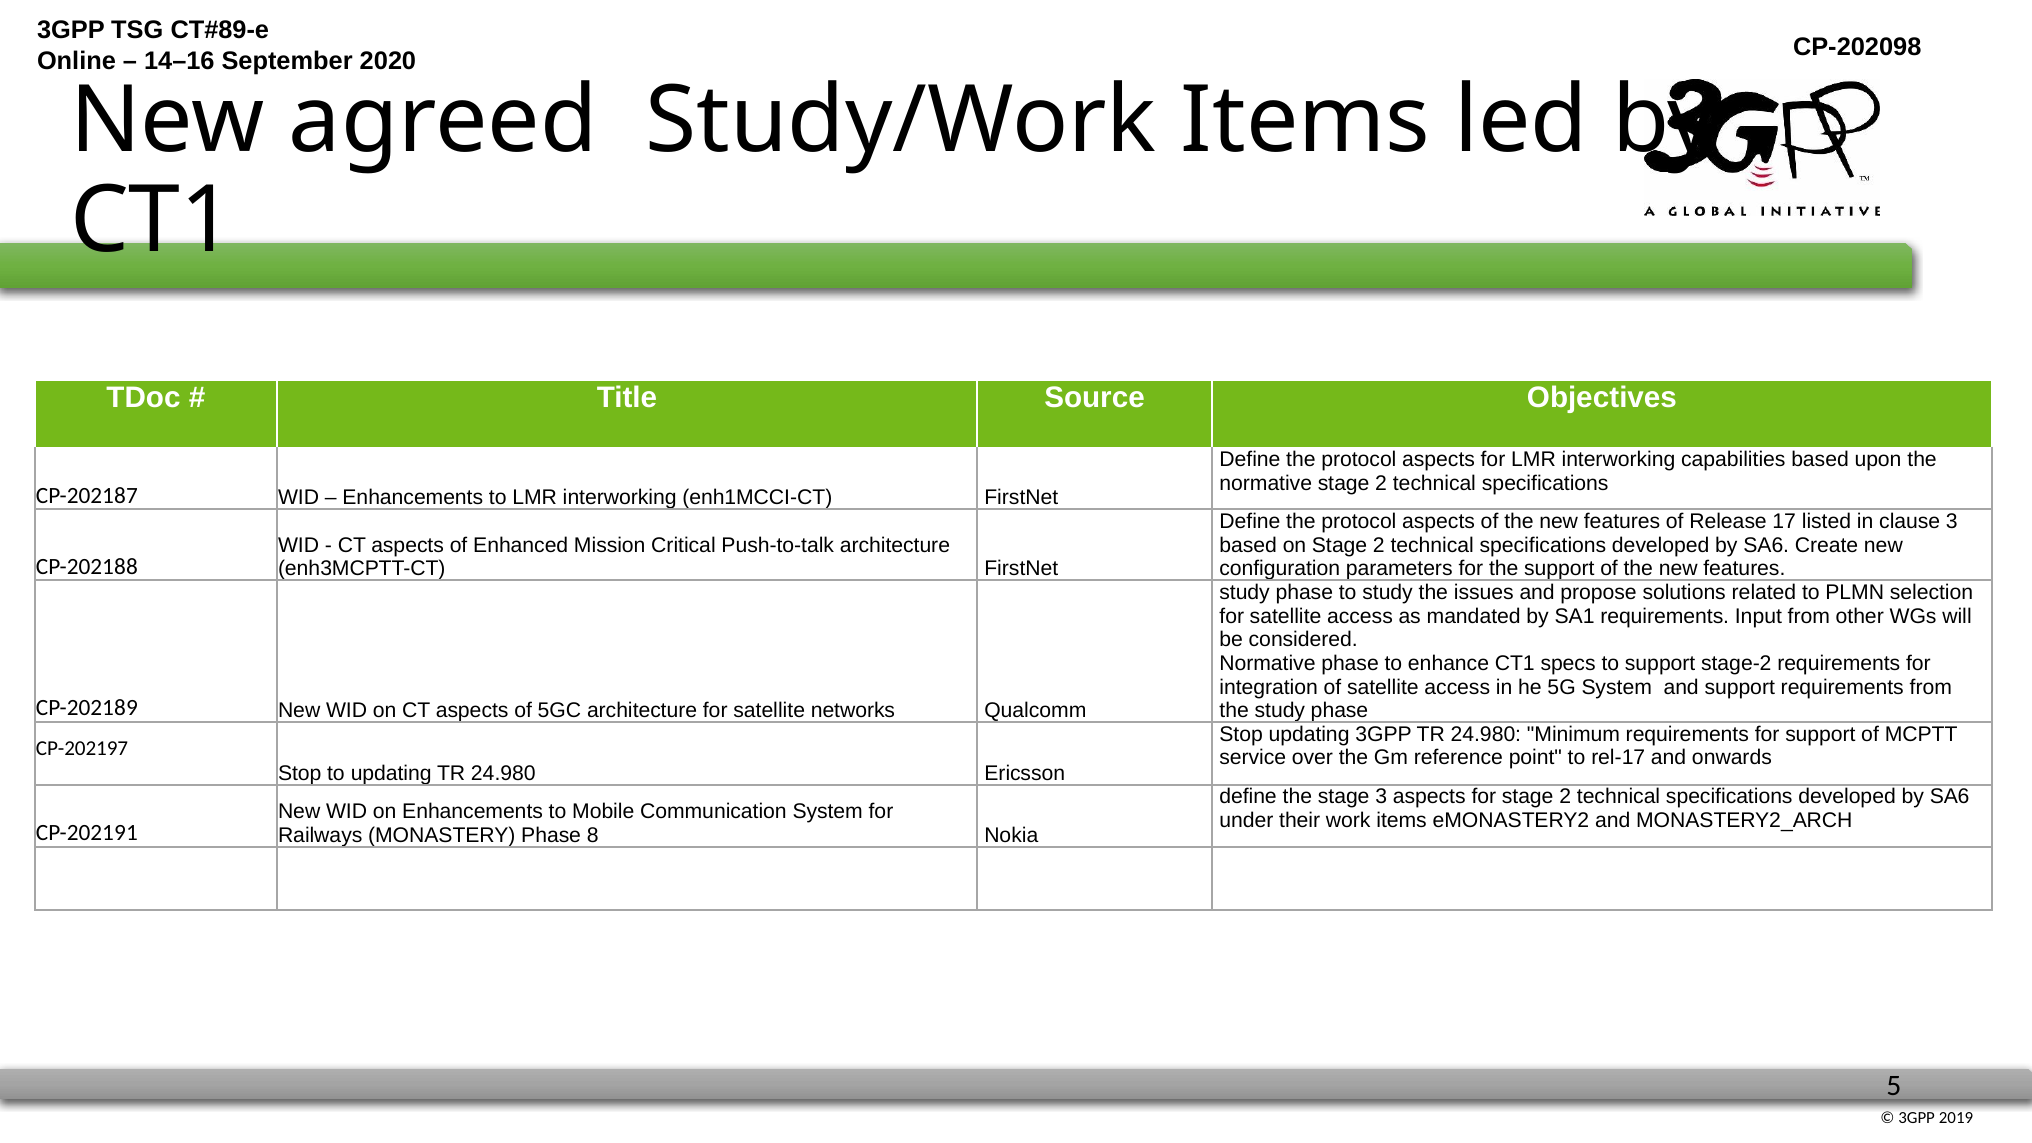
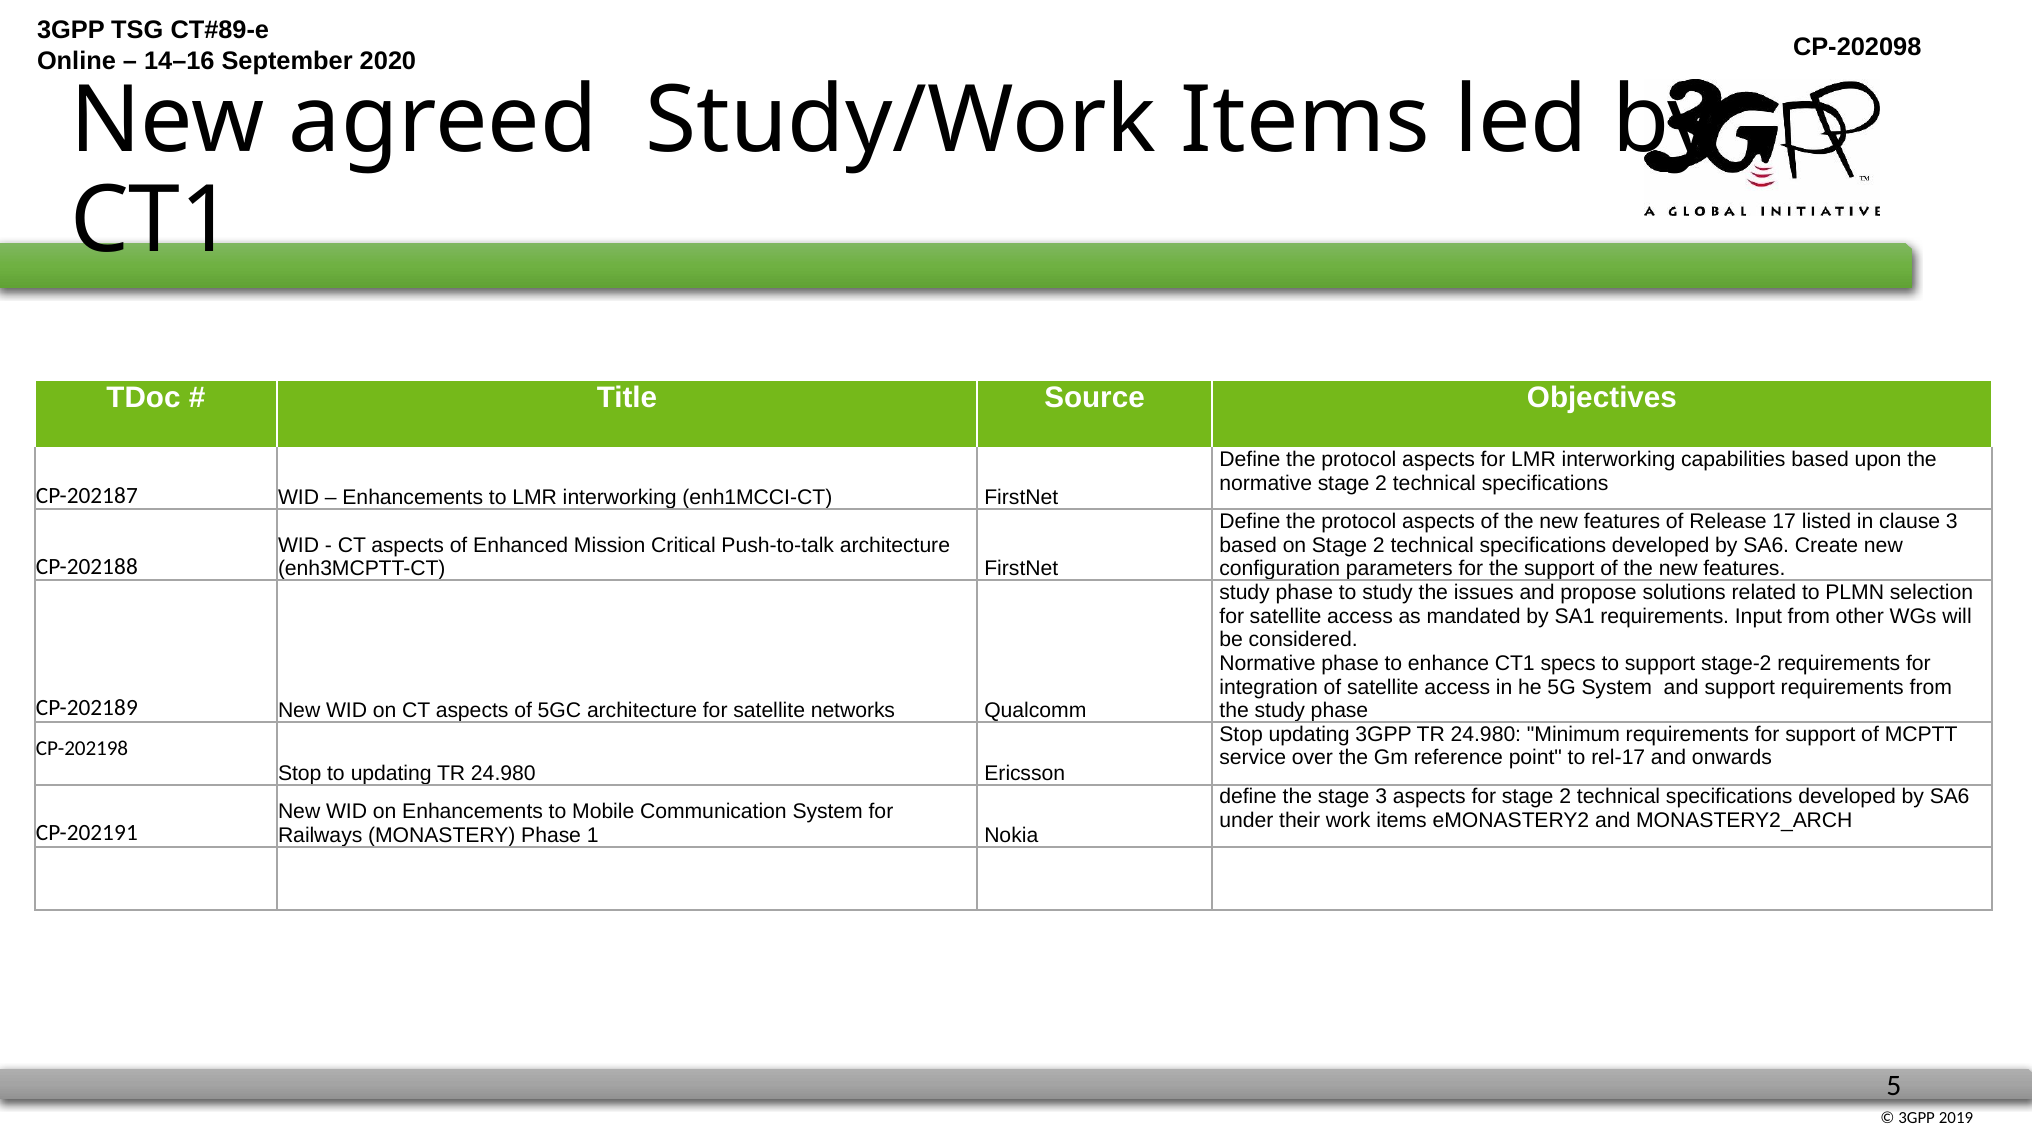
CP-202197: CP-202197 -> CP-202198
8: 8 -> 1
